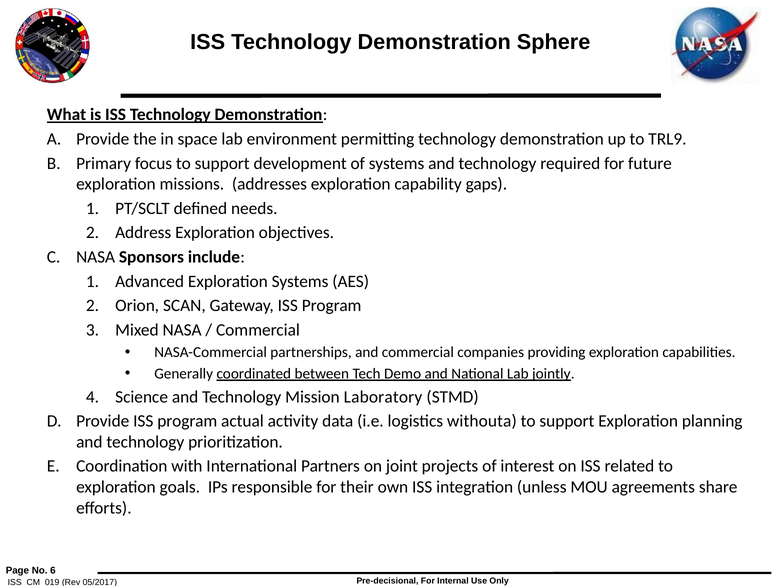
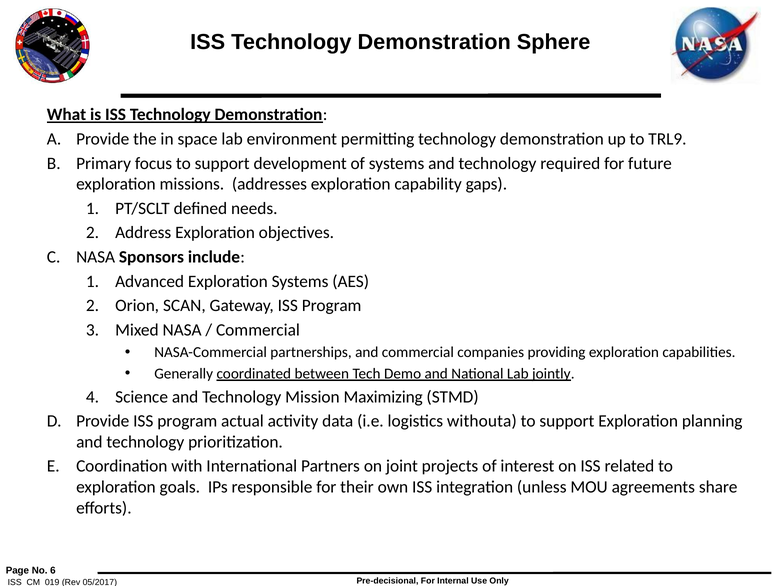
Laboratory: Laboratory -> Maximizing
